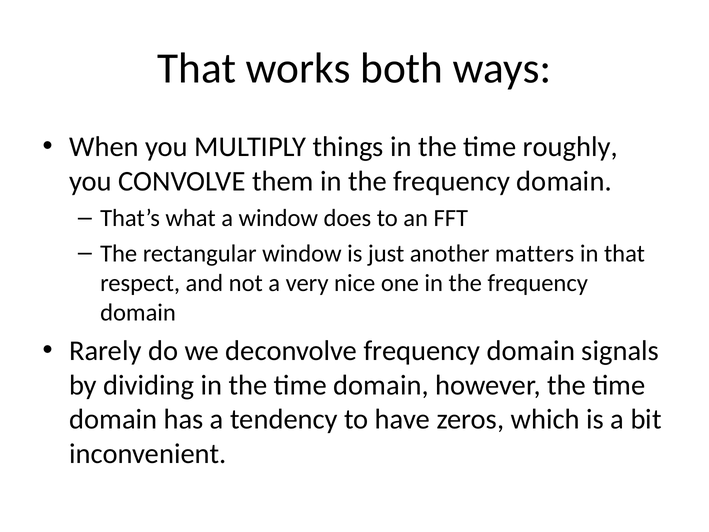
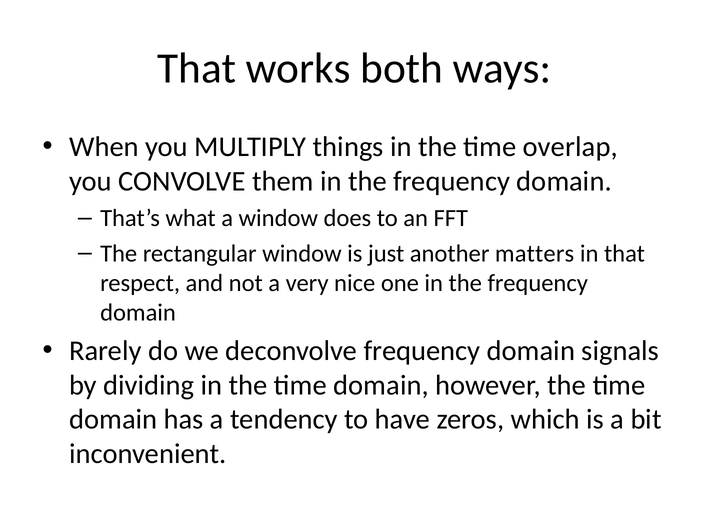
roughly: roughly -> overlap
